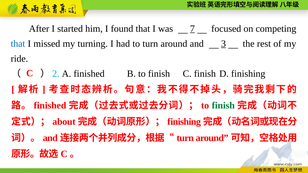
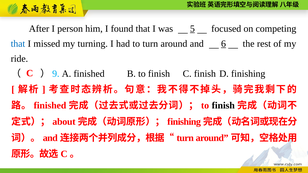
started: started -> person
7: 7 -> 5
3: 3 -> 6
2: 2 -> 9
finish at (223, 106) colour: green -> black
